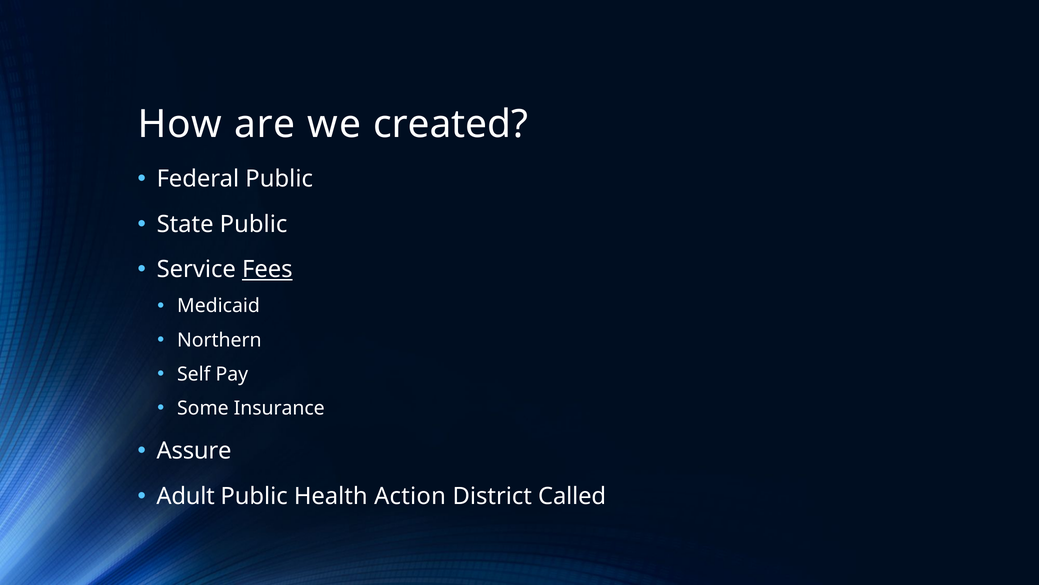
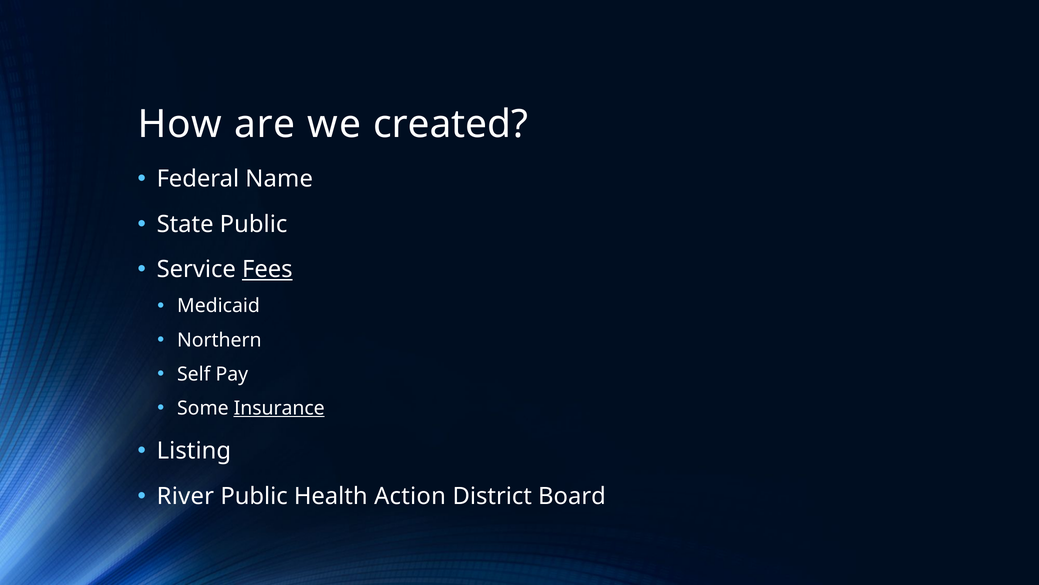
Federal Public: Public -> Name
Insurance underline: none -> present
Assure: Assure -> Listing
Adult: Adult -> River
Called: Called -> Board
